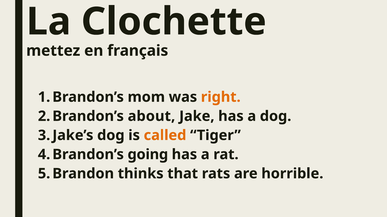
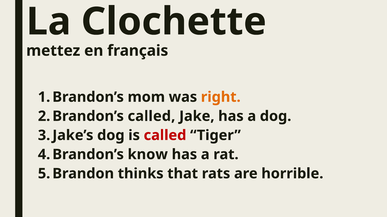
about at (151, 116): about -> called
called at (165, 136) colour: orange -> red
going: going -> know
